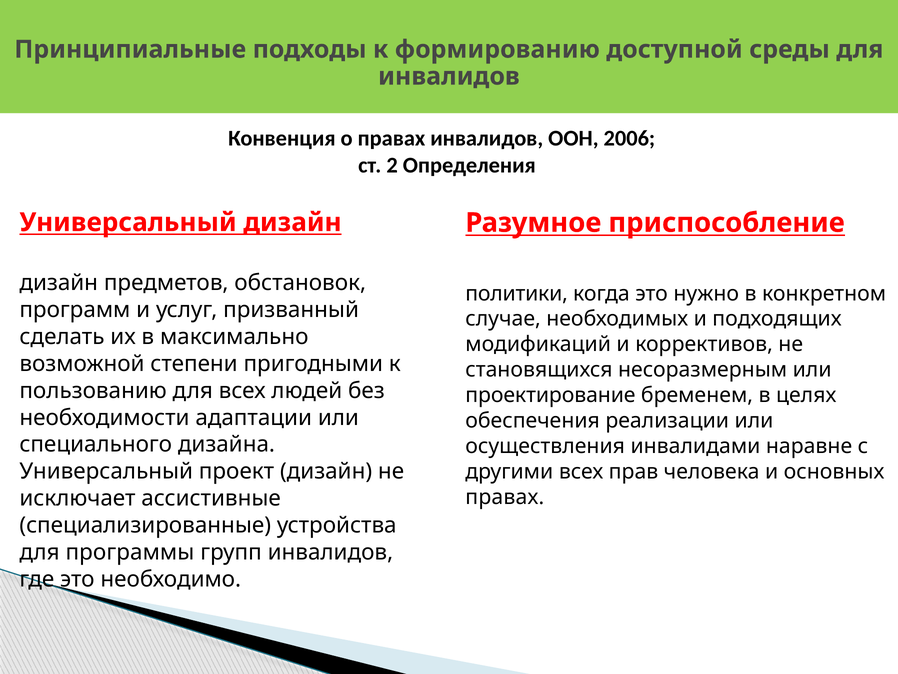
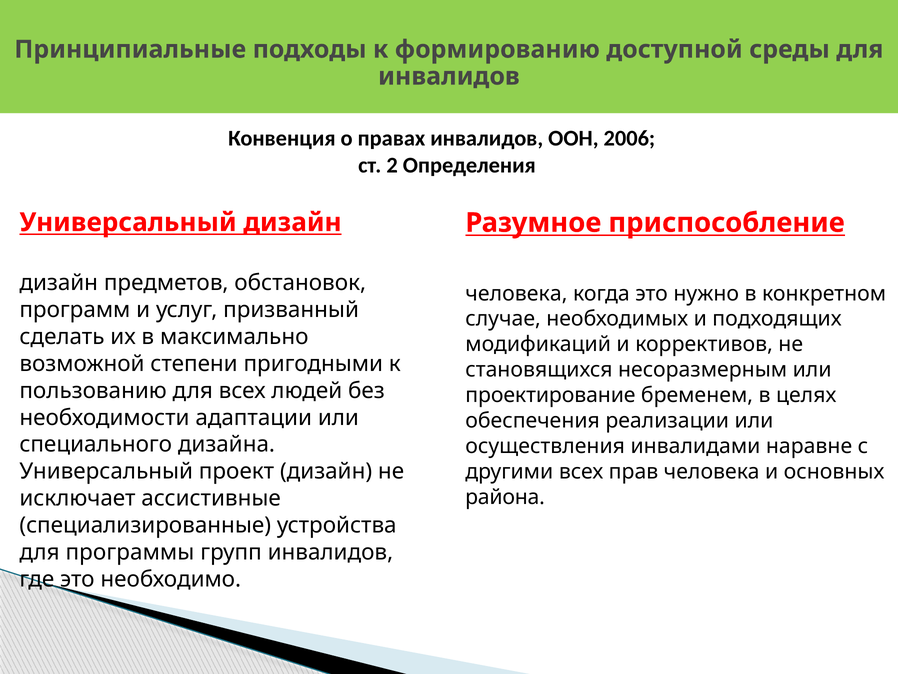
политики at (517, 293): политики -> человека
правах at (505, 497): правах -> района
